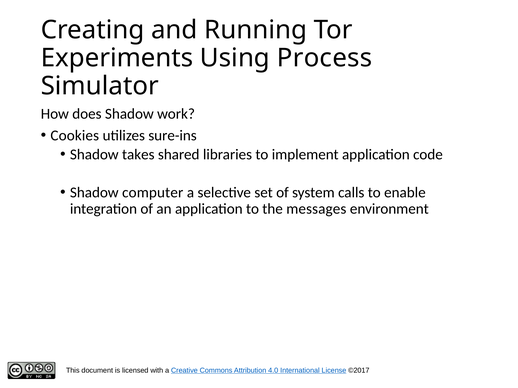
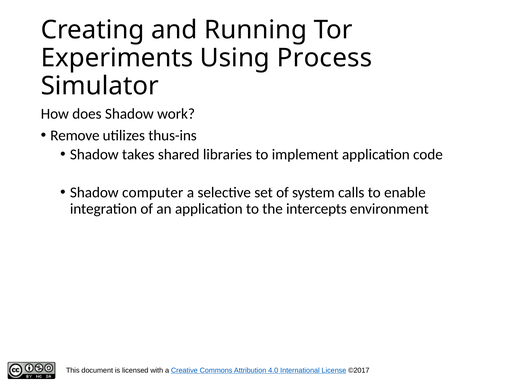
Cookies: Cookies -> Remove
sure-ins: sure-ins -> thus-ins
messages: messages -> intercepts
